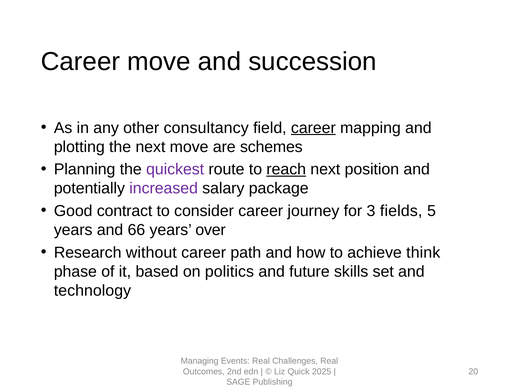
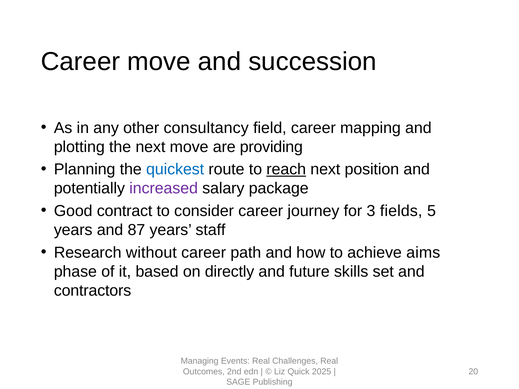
career at (313, 128) underline: present -> none
schemes: schemes -> providing
quickest colour: purple -> blue
66: 66 -> 87
over: over -> staff
think: think -> aims
politics: politics -> directly
technology: technology -> contractors
